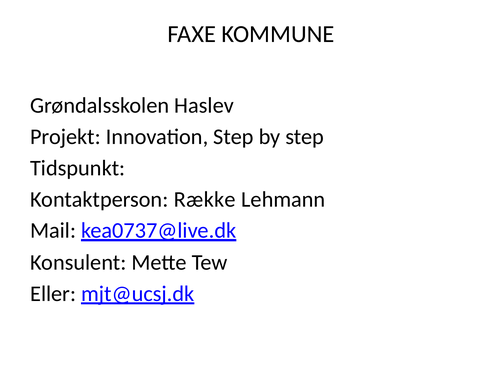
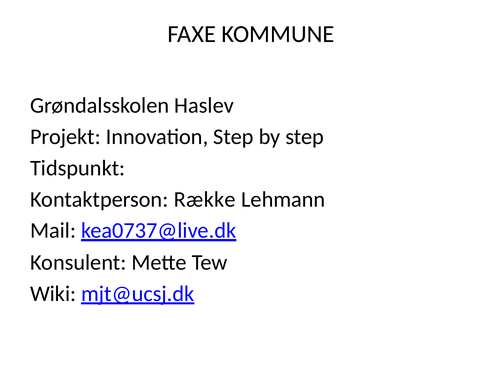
Eller: Eller -> Wiki
